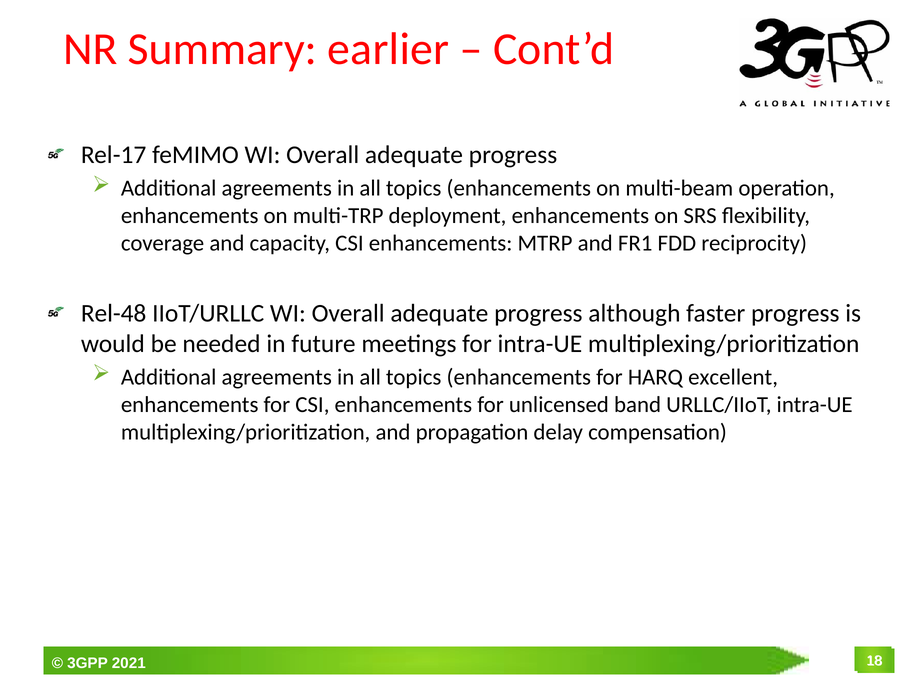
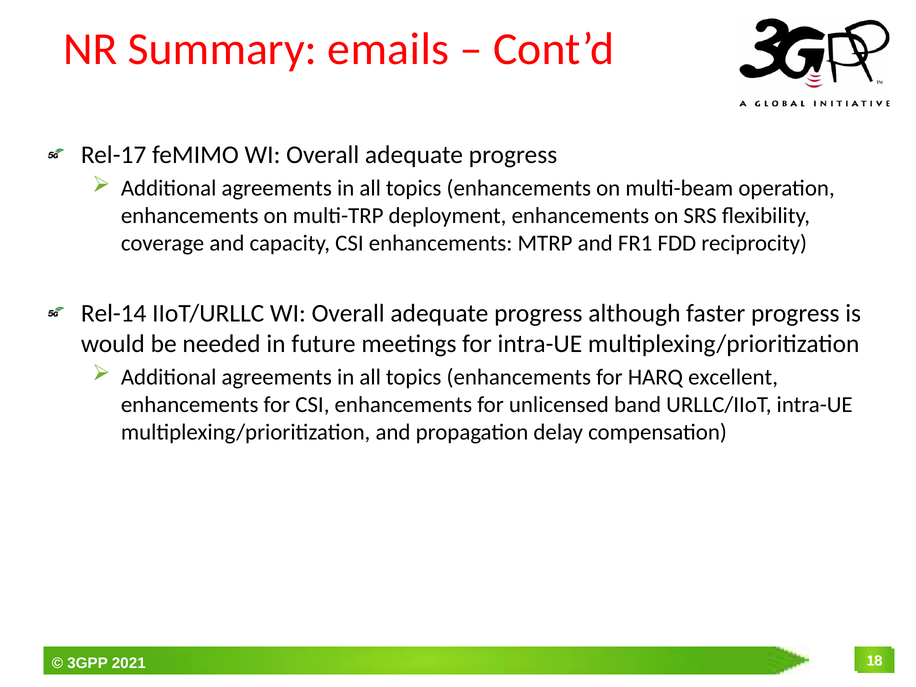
earlier: earlier -> emails
Rel-48: Rel-48 -> Rel-14
